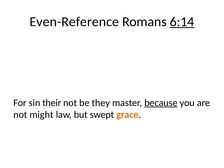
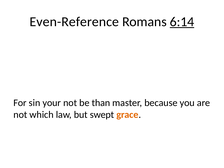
their: their -> your
they: they -> than
because underline: present -> none
might: might -> which
